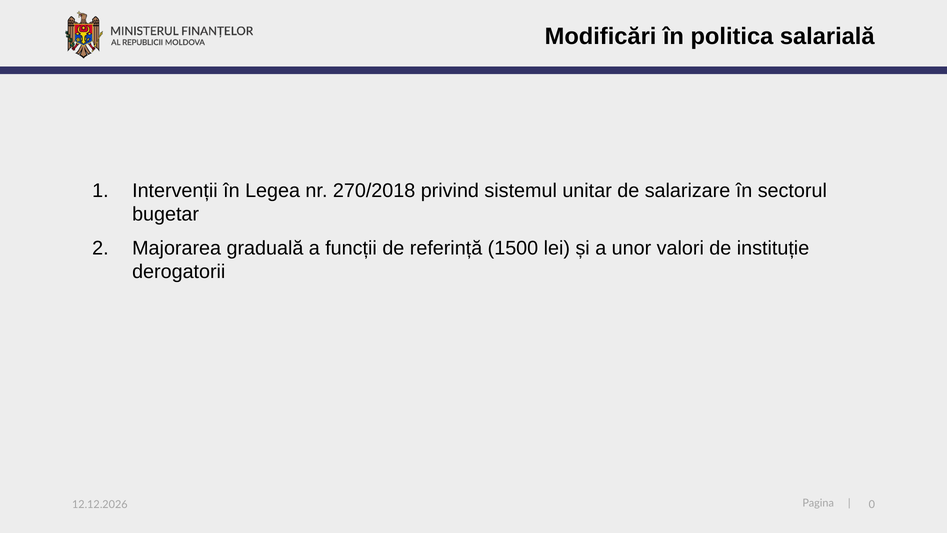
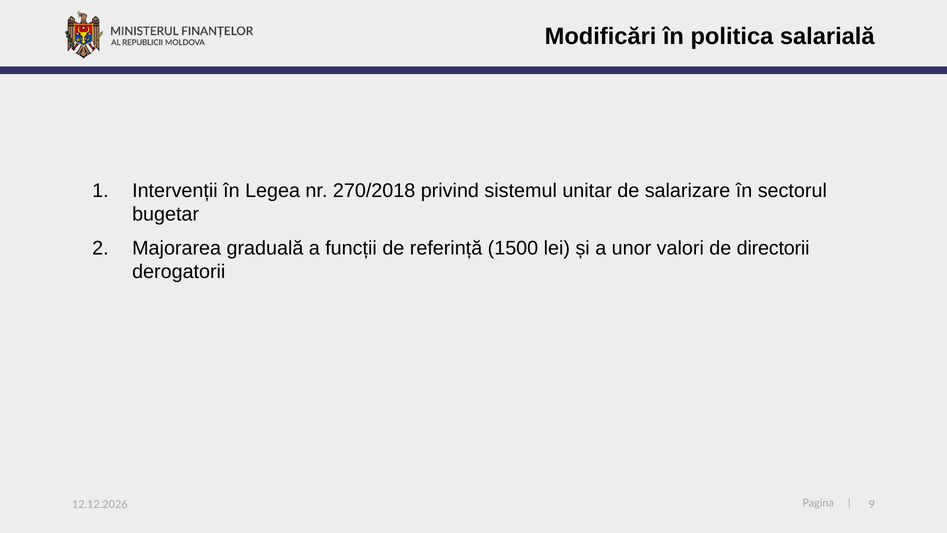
instituție: instituție -> directorii
0: 0 -> 9
